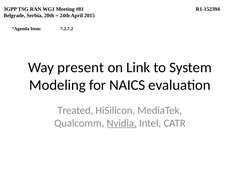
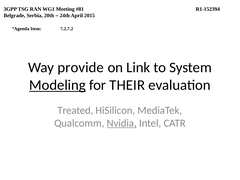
present: present -> provide
Modeling underline: none -> present
NAICS: NAICS -> THEIR
